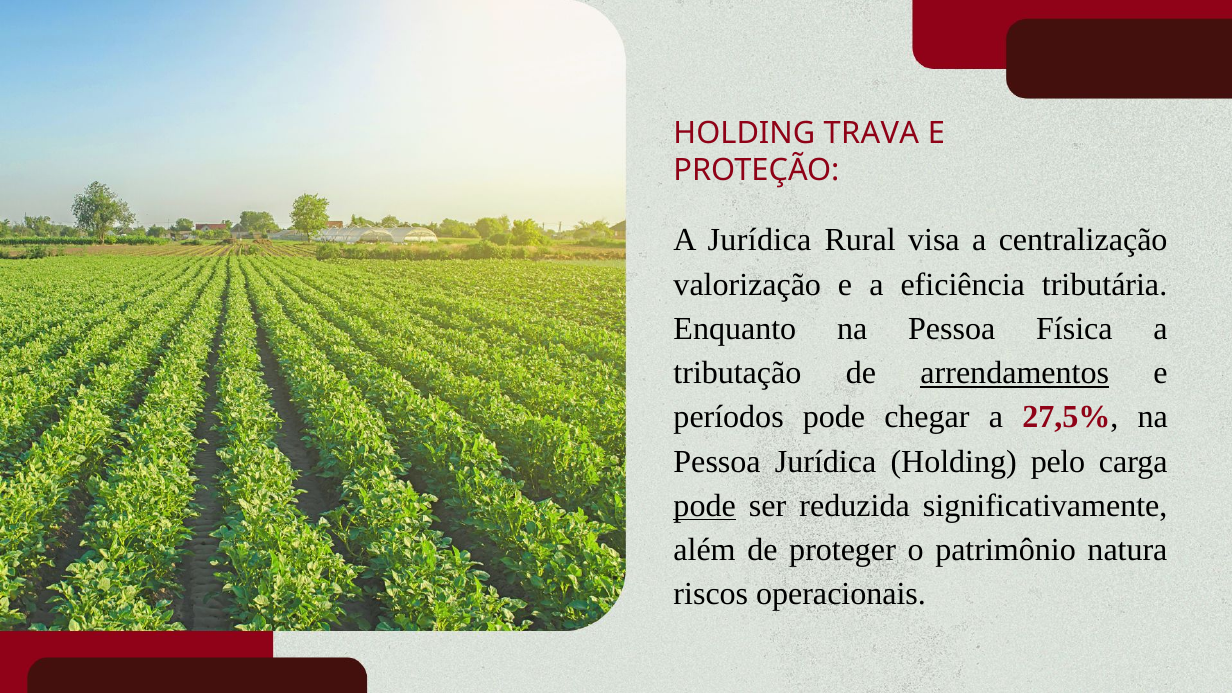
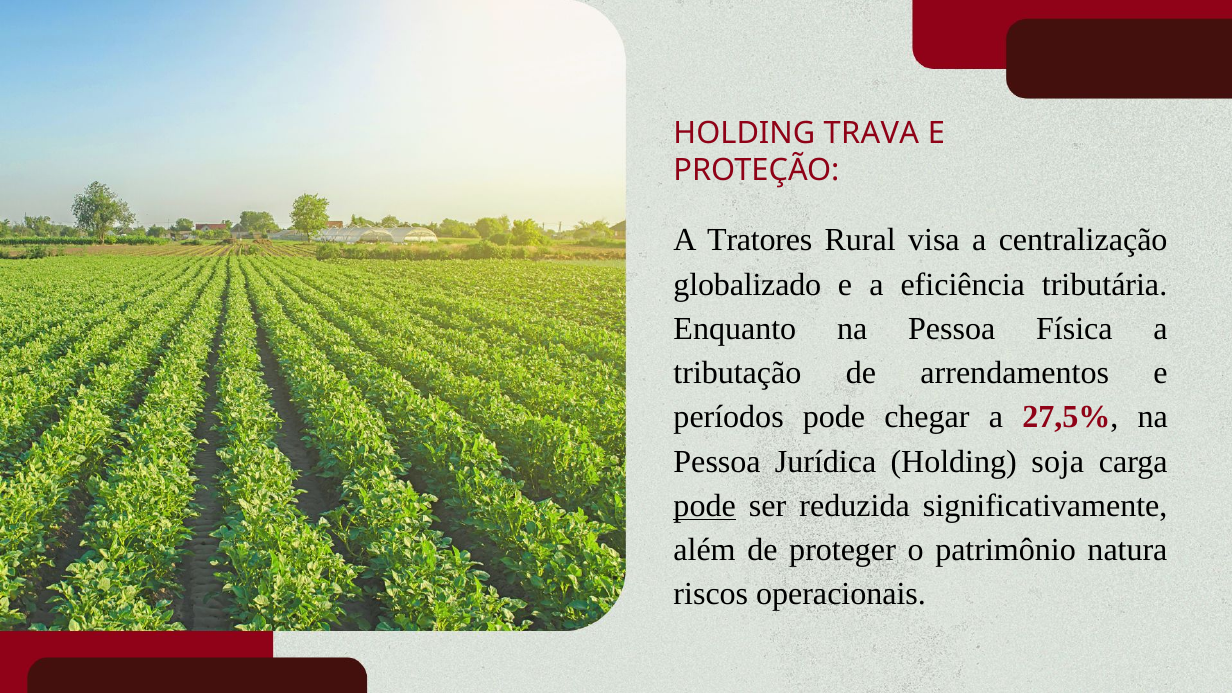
A Jurídica: Jurídica -> Tratores
valorização: valorização -> globalizado
arrendamentos underline: present -> none
pelo: pelo -> soja
